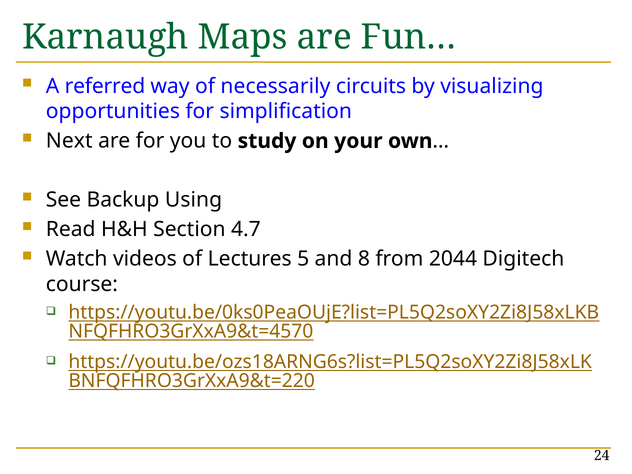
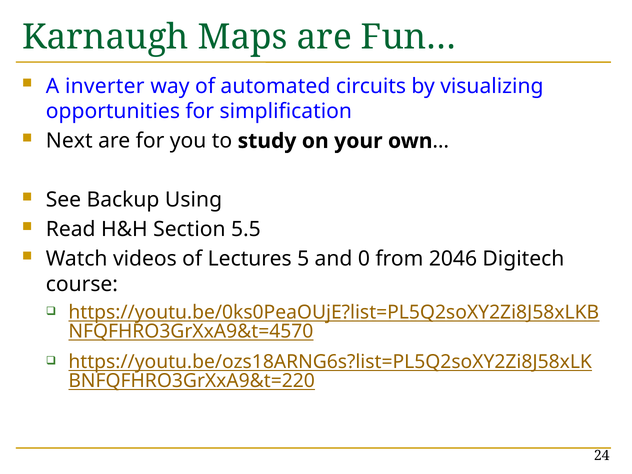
referred: referred -> inverter
necessarily: necessarily -> automated
4.7: 4.7 -> 5.5
8: 8 -> 0
2044: 2044 -> 2046
